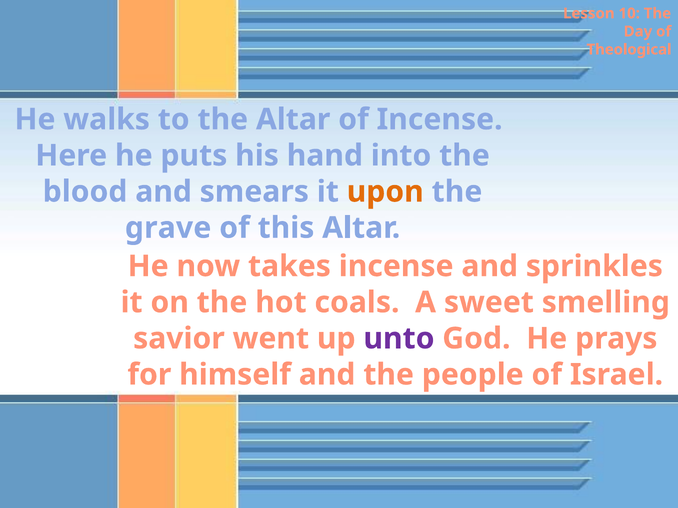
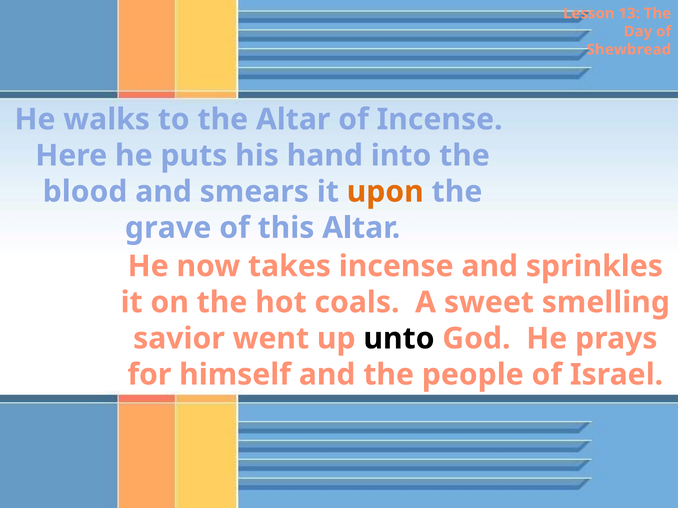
10: 10 -> 13
Theological: Theological -> Shewbread
unto colour: purple -> black
